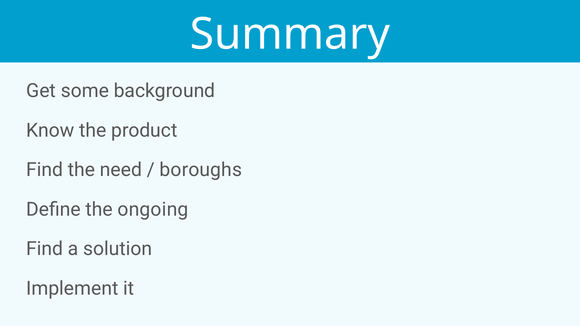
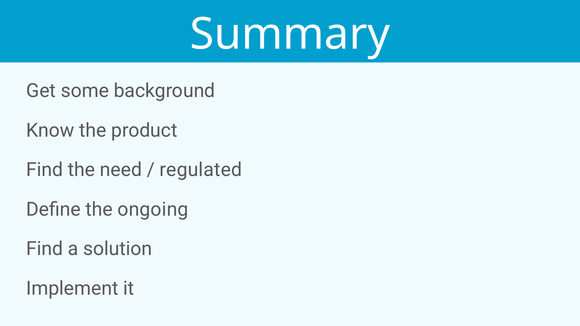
boroughs: boroughs -> regulated
